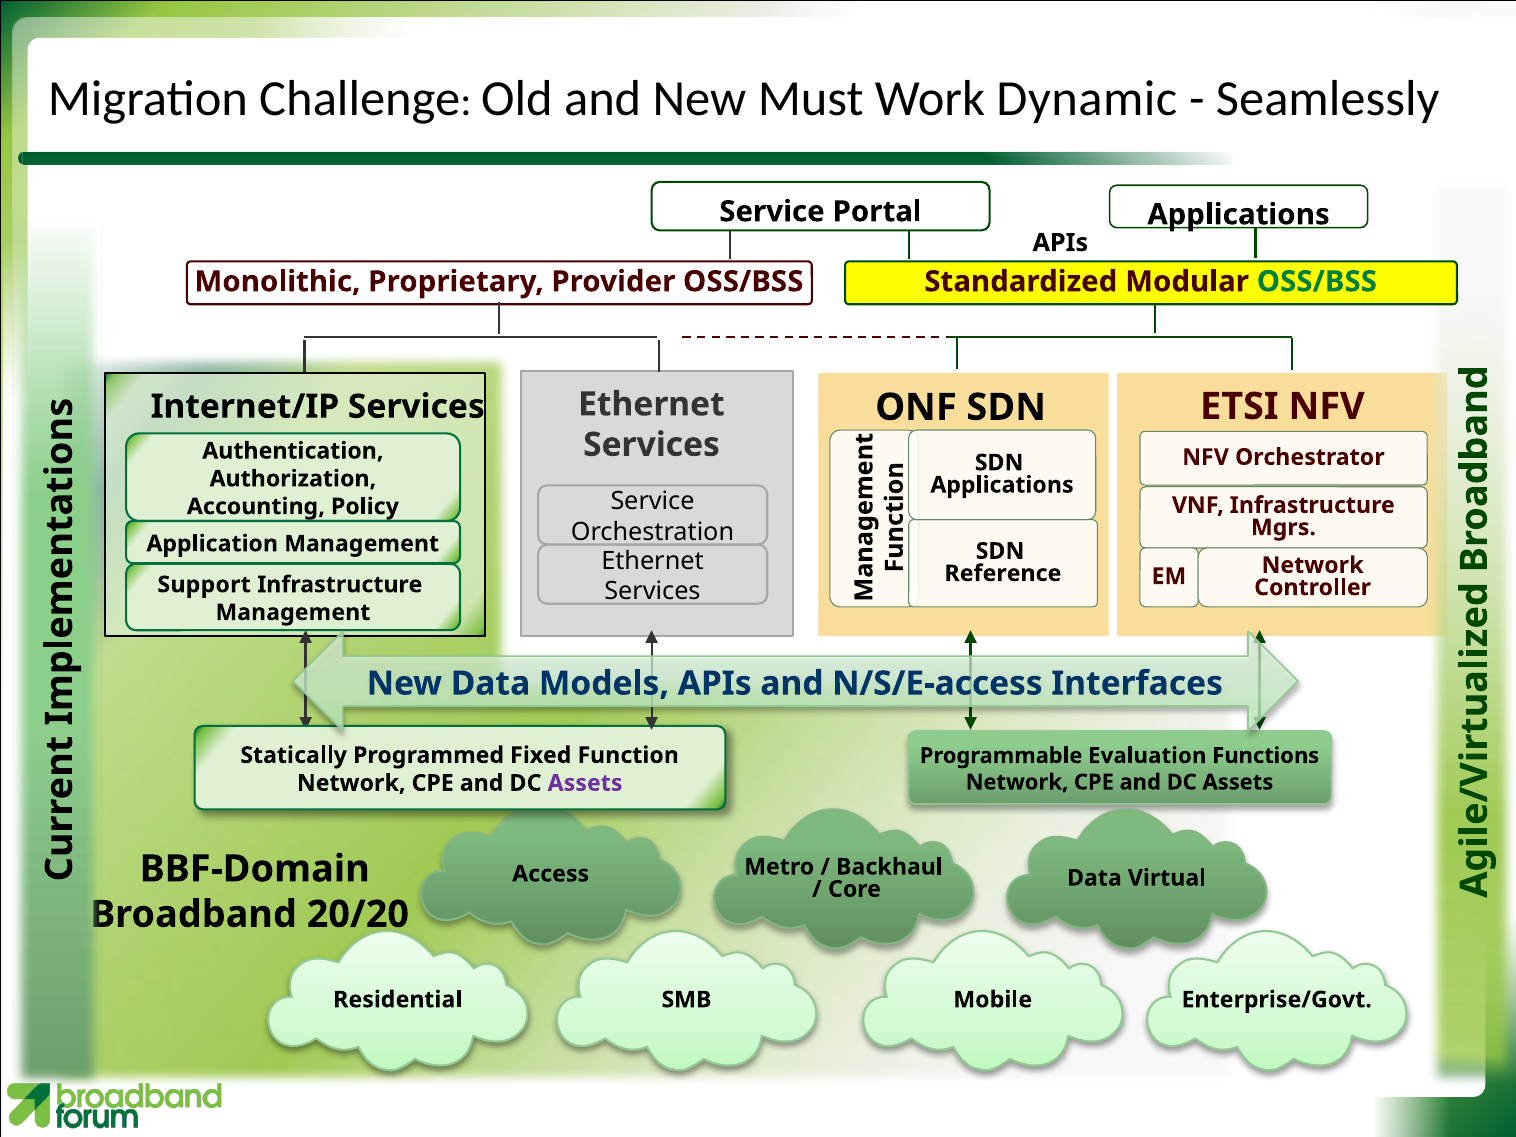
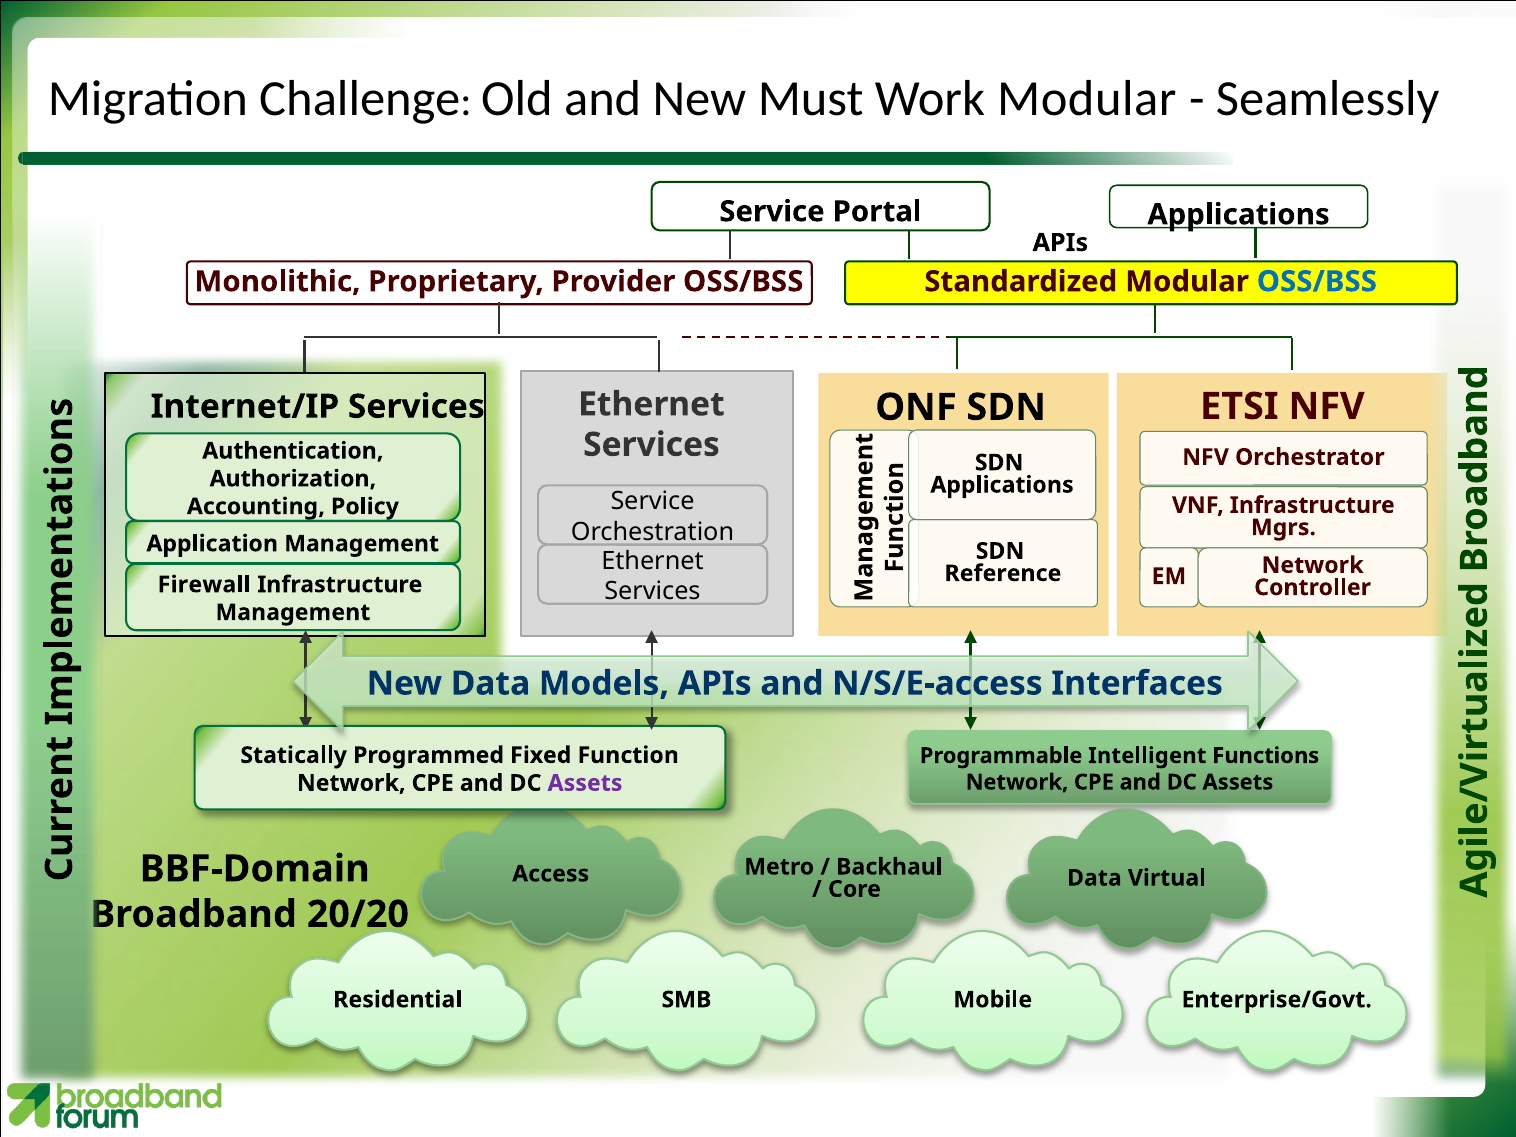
Work Dynamic: Dynamic -> Modular
OSS/BSS at (1317, 282) colour: green -> blue
Support: Support -> Firewall
Evaluation: Evaluation -> Intelligent
